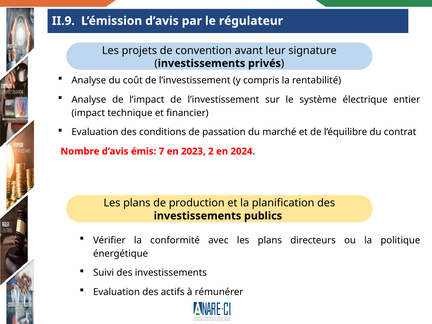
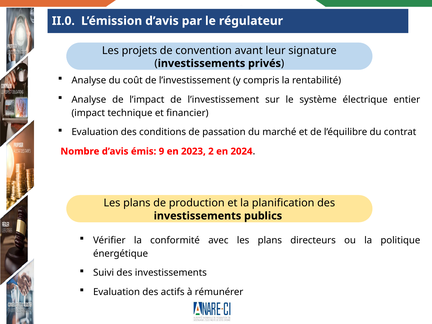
II.9: II.9 -> II.0
7: 7 -> 9
